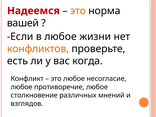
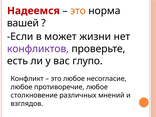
в любое: любое -> может
конфликтов colour: orange -> purple
когда: когда -> глупо
